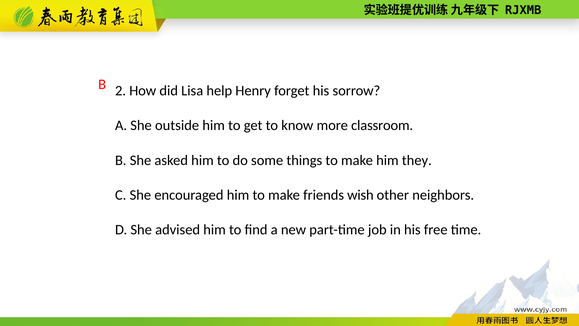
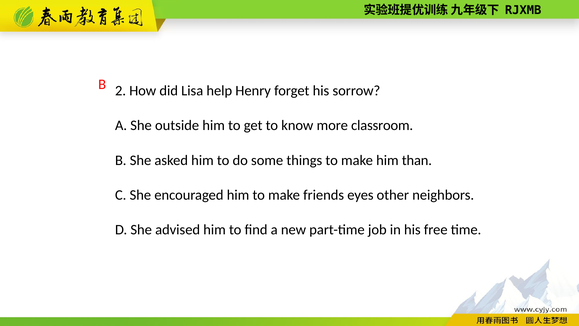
they: they -> than
wish: wish -> eyes
